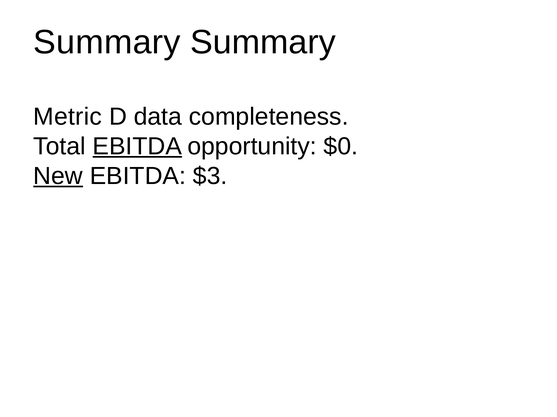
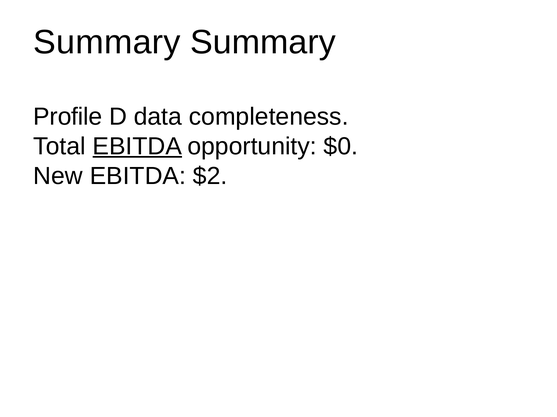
Metric: Metric -> Profile
New underline: present -> none
$3: $3 -> $2
